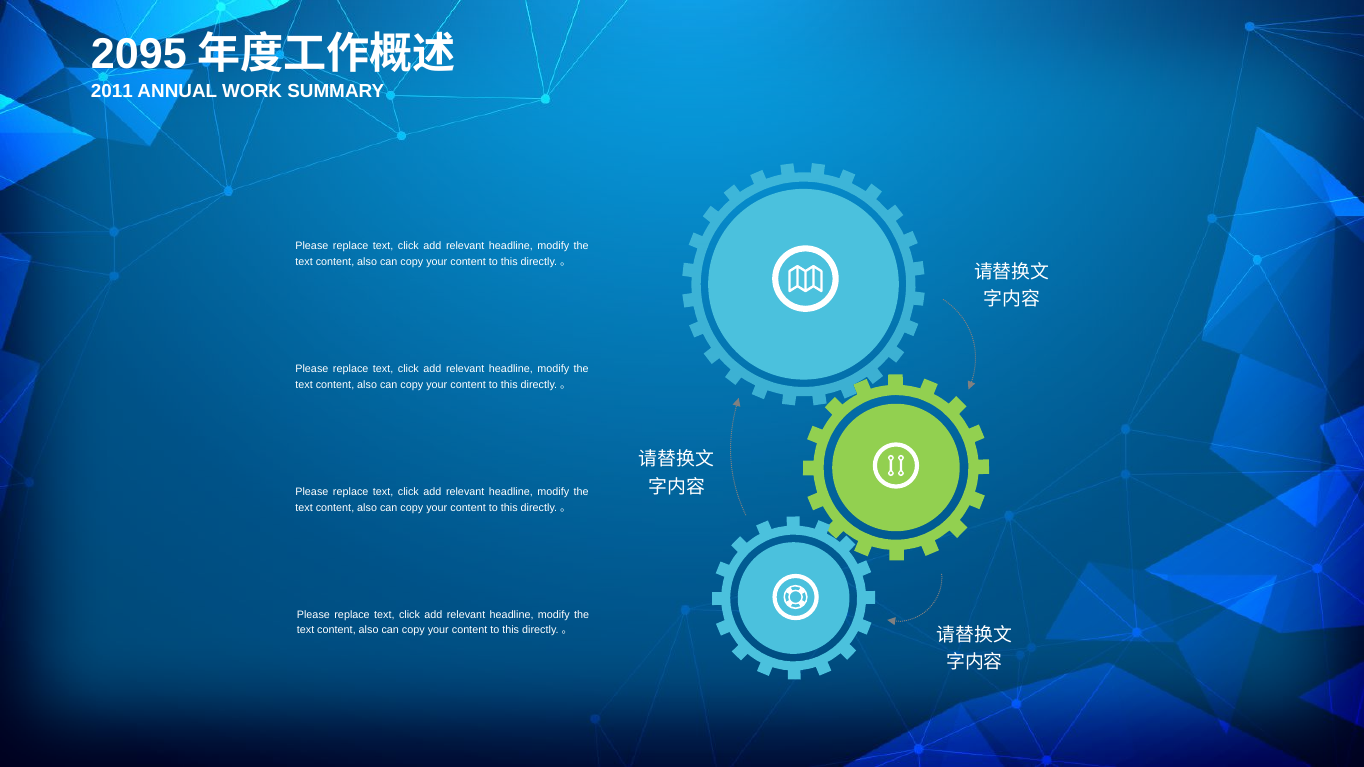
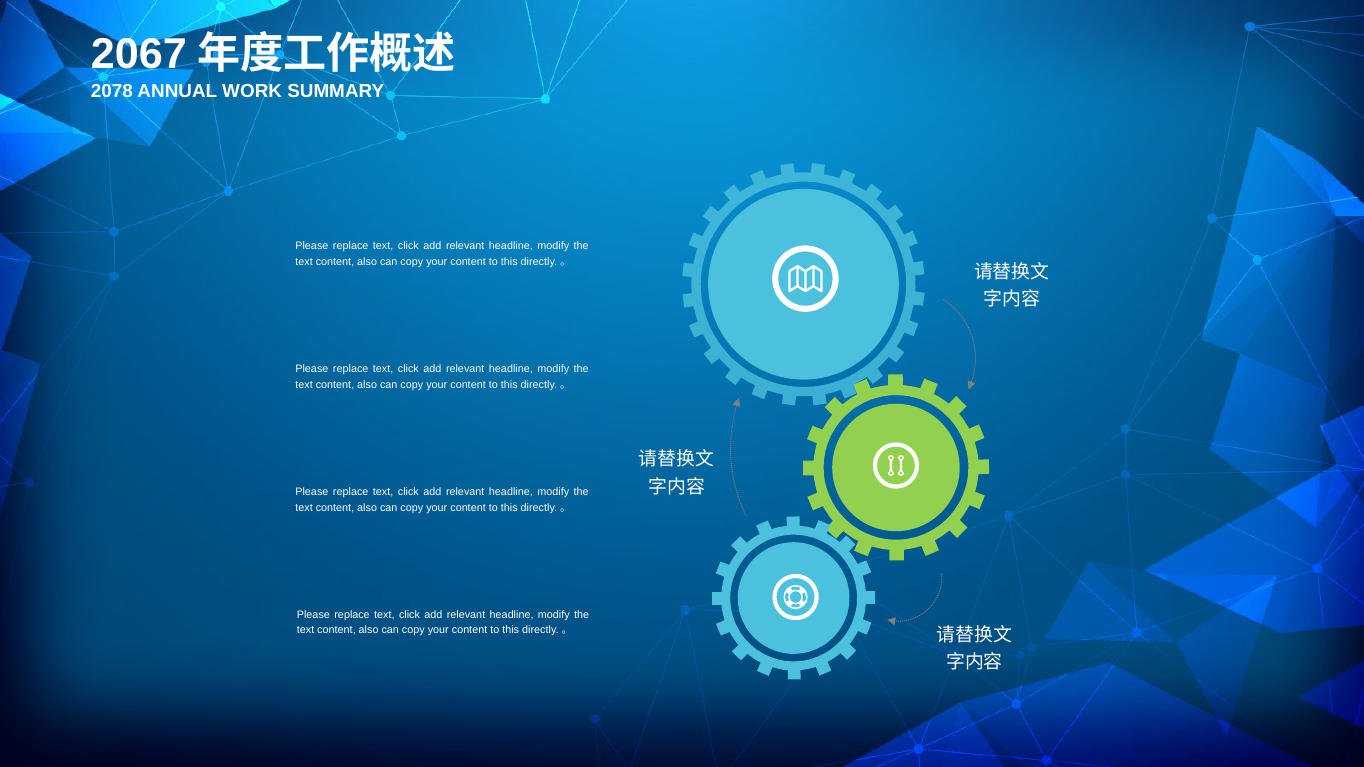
2095: 2095 -> 2067
2011: 2011 -> 2078
